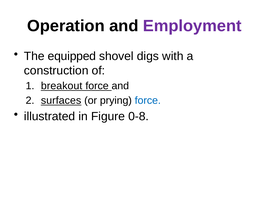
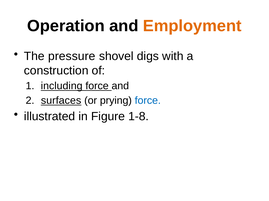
Employment colour: purple -> orange
equipped: equipped -> pressure
breakout: breakout -> including
0-8: 0-8 -> 1-8
